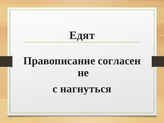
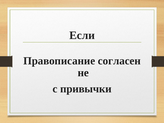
Едят: Едят -> Если
нагнуться: нагнуться -> привычки
